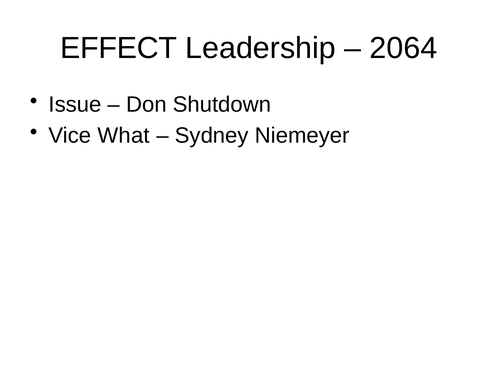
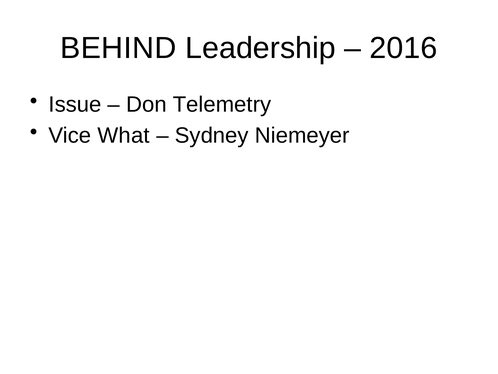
EFFECT: EFFECT -> BEHIND
2064: 2064 -> 2016
Shutdown: Shutdown -> Telemetry
